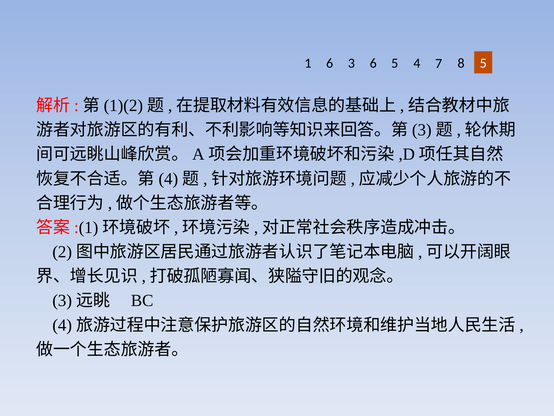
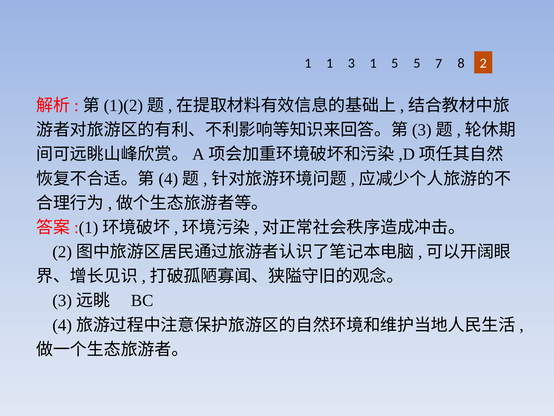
1 6: 6 -> 1
3 6: 6 -> 1
5 4: 4 -> 5
8 5: 5 -> 2
